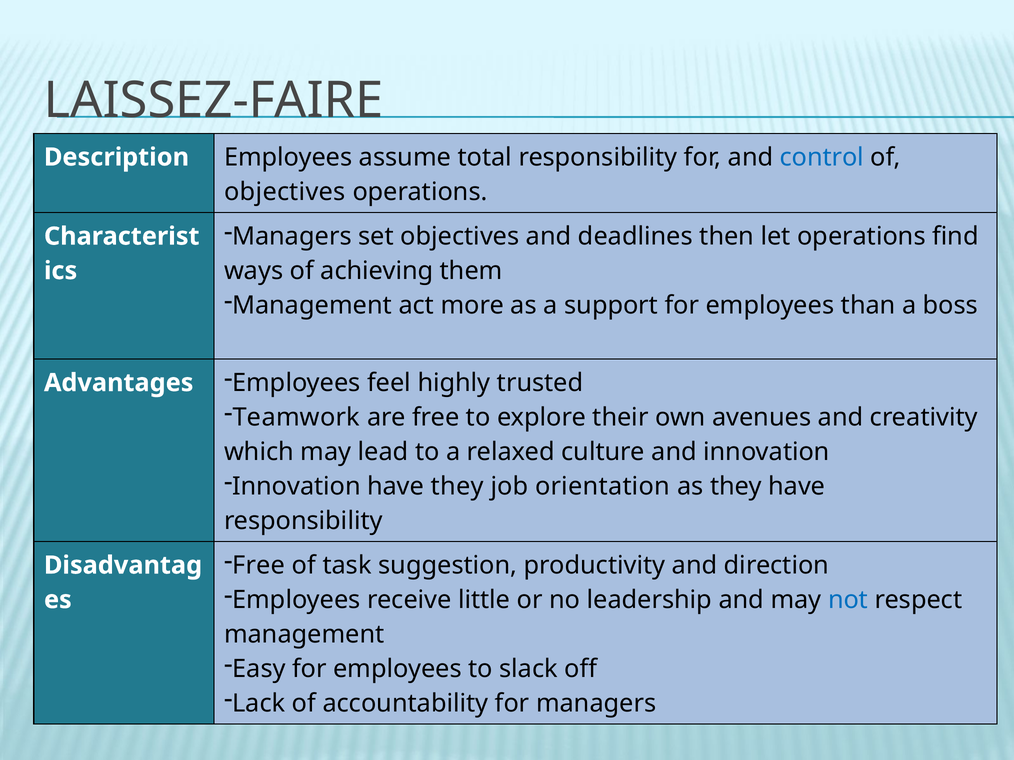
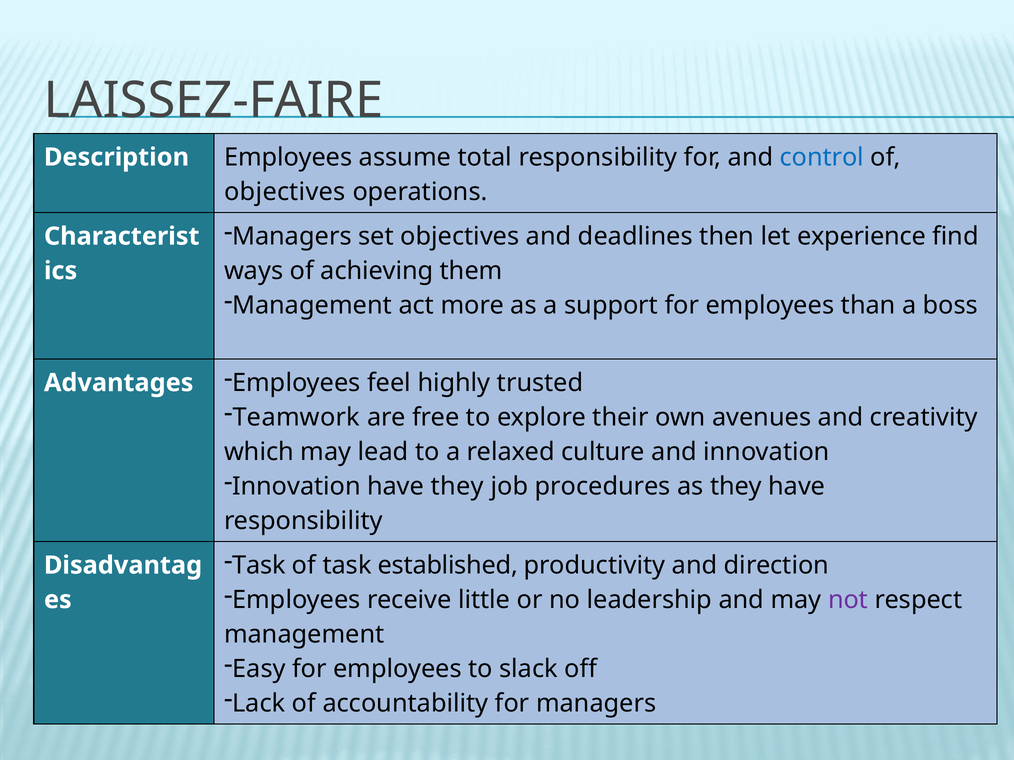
let operations: operations -> experience
orientation: orientation -> procedures
Free at (259, 566): Free -> Task
suggestion: suggestion -> established
not colour: blue -> purple
